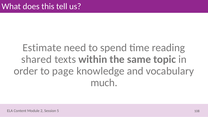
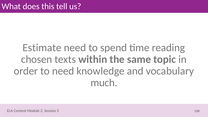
shared: shared -> chosen
to page: page -> need
